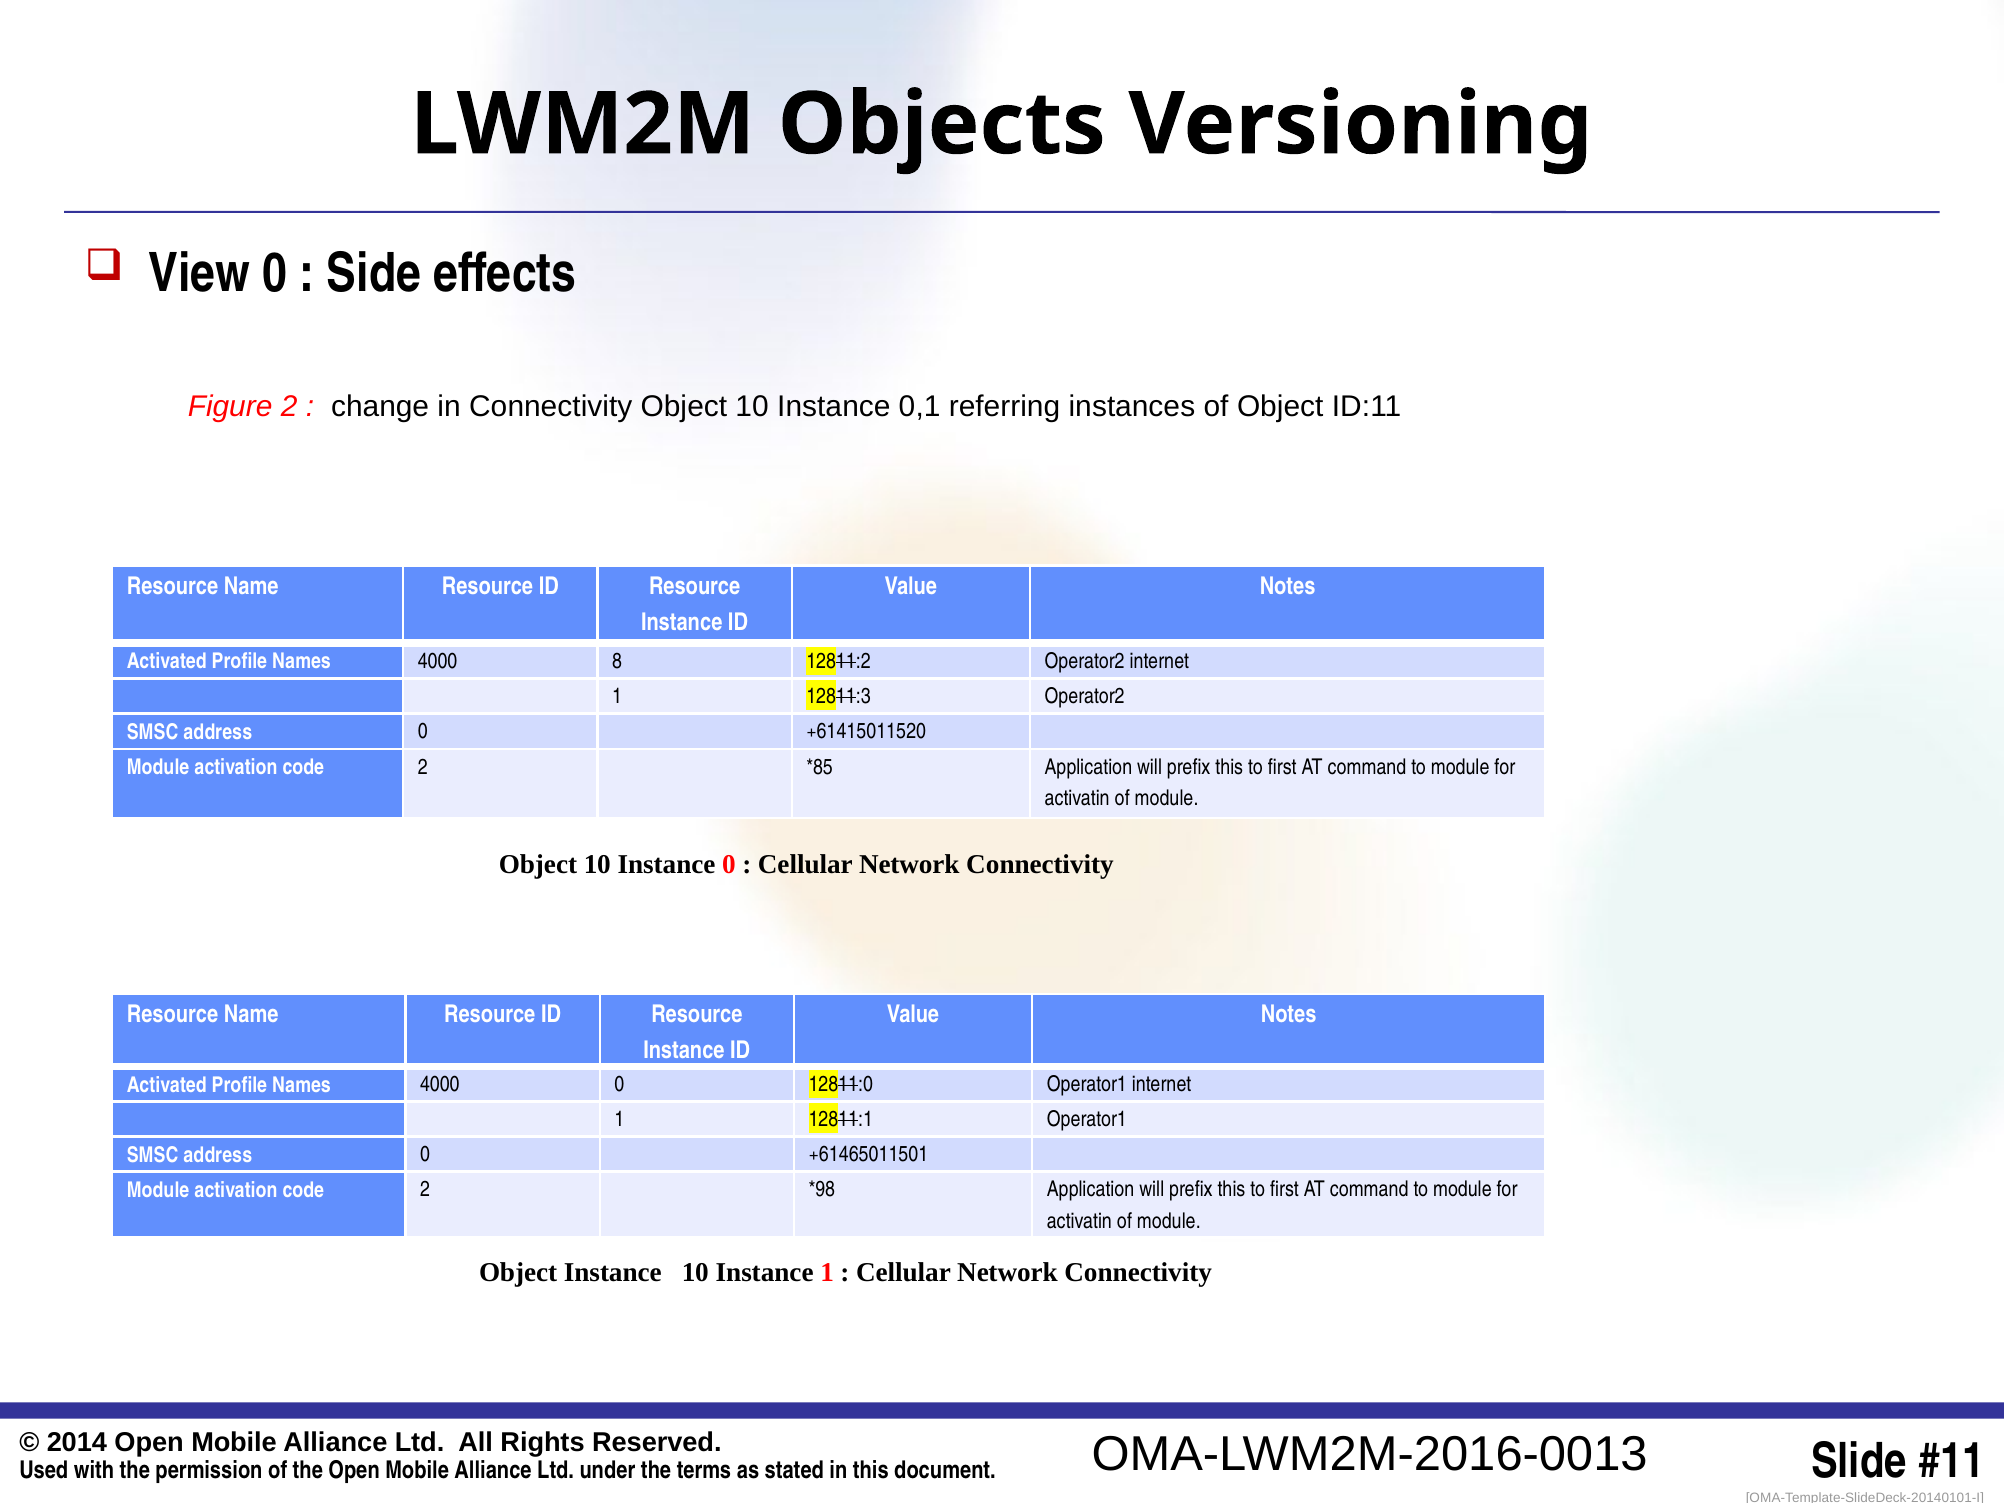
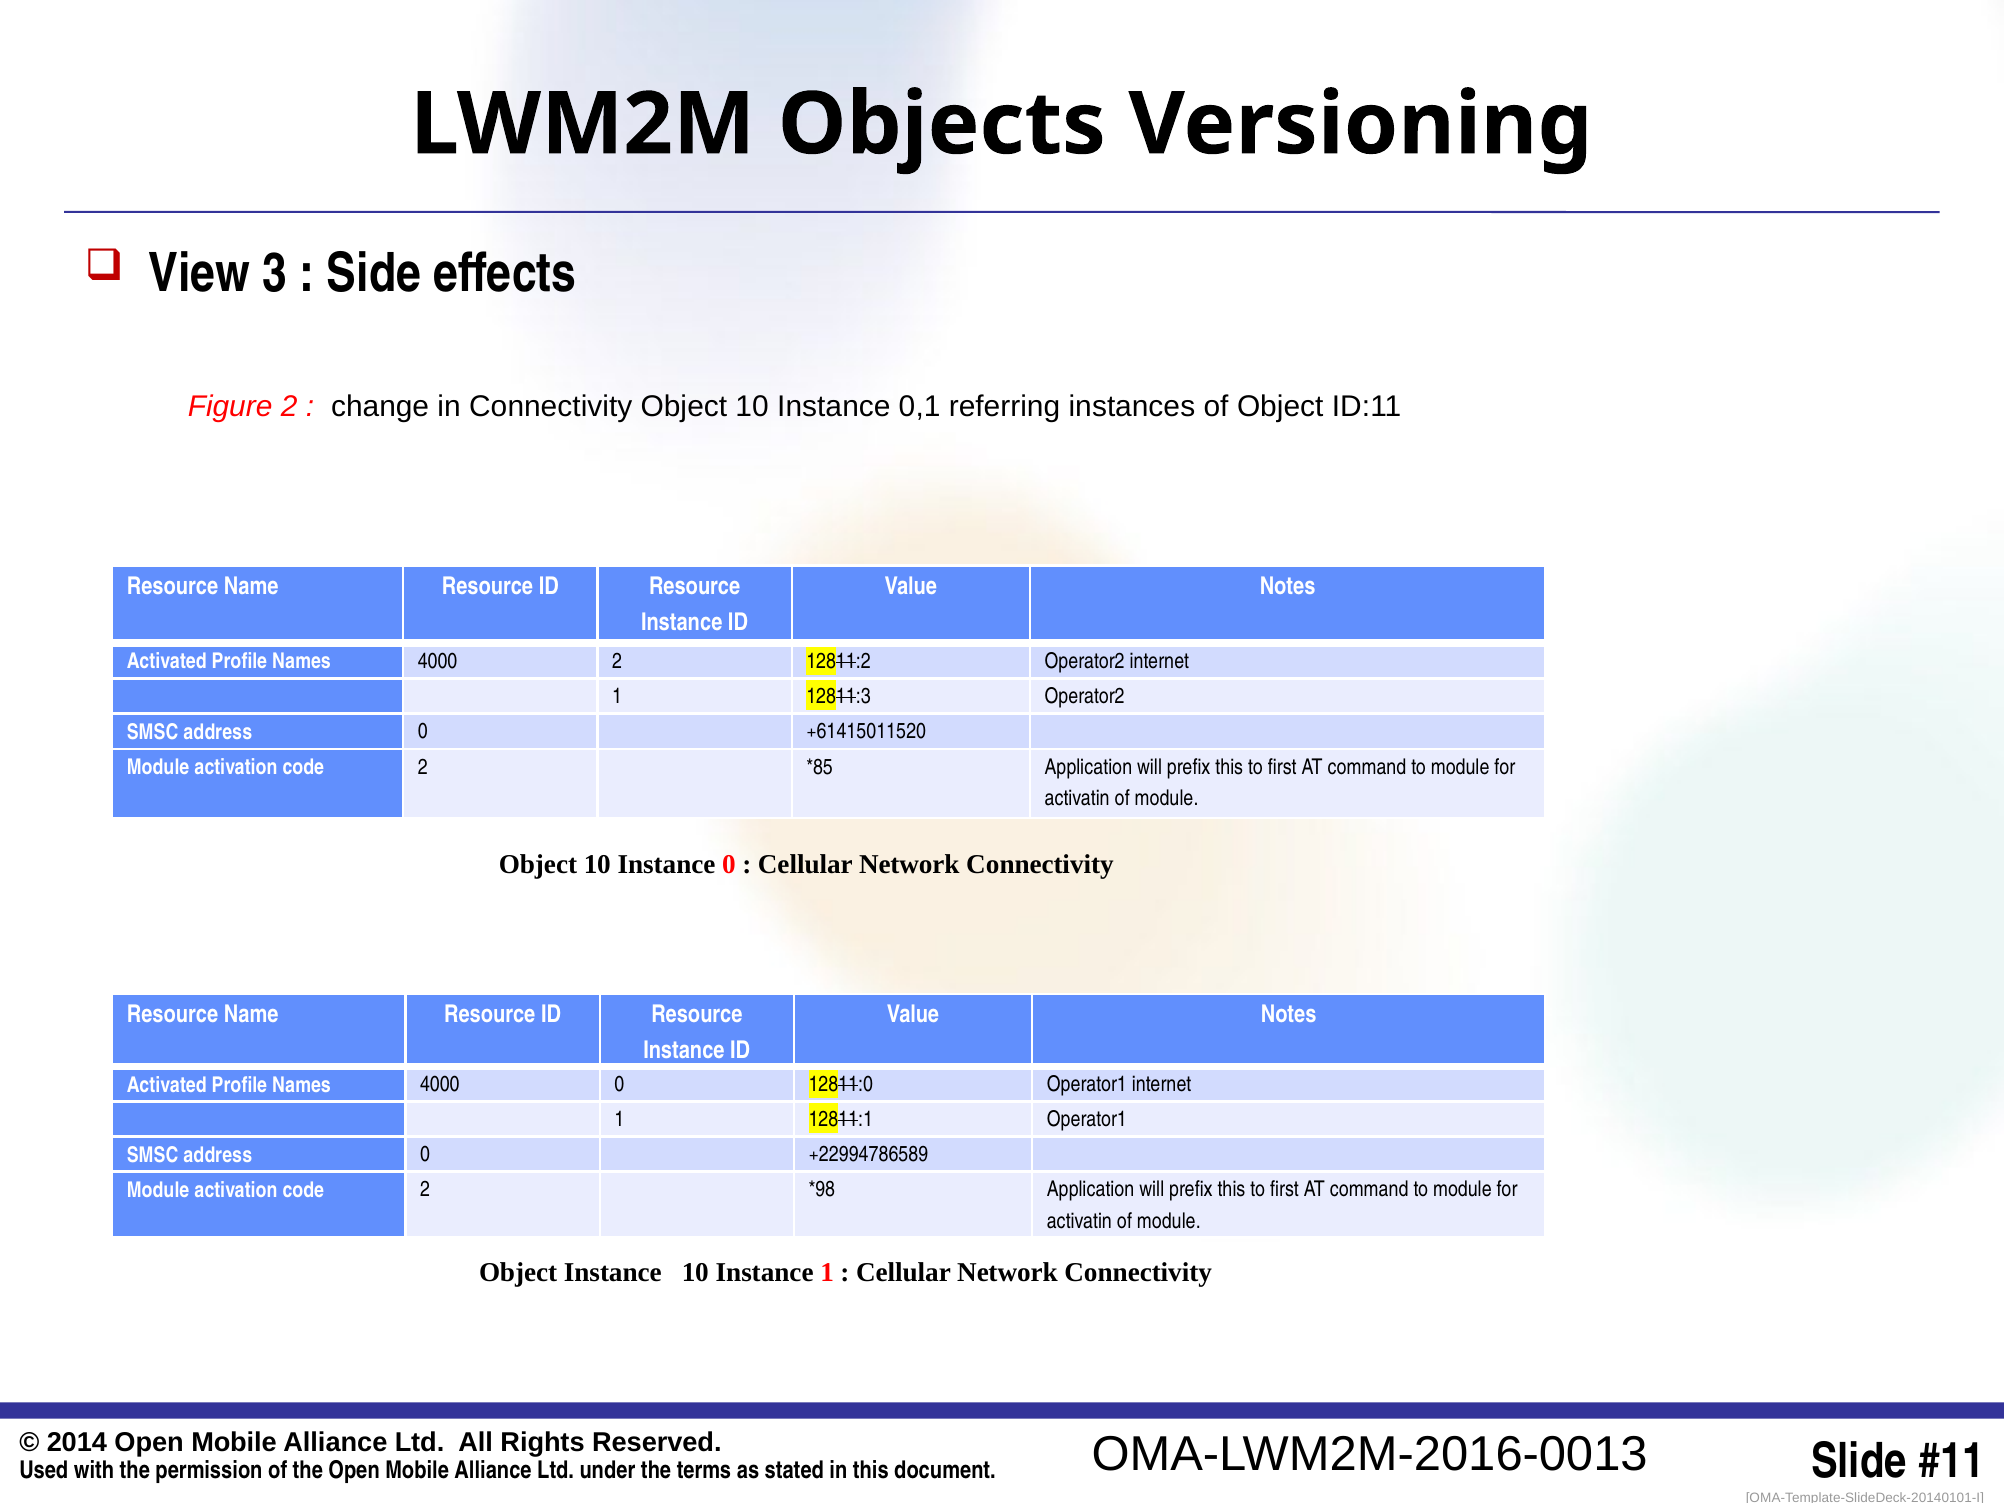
View 0: 0 -> 3
4000 8: 8 -> 2
+61465011501: +61465011501 -> +22994786589
